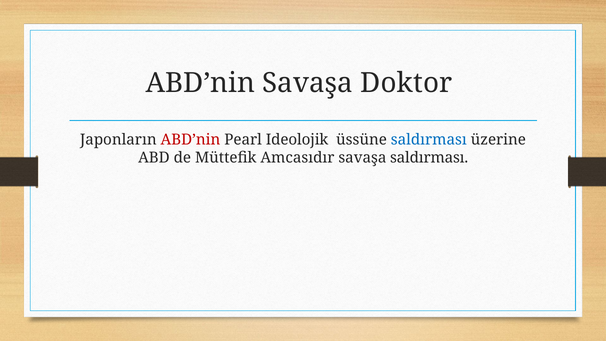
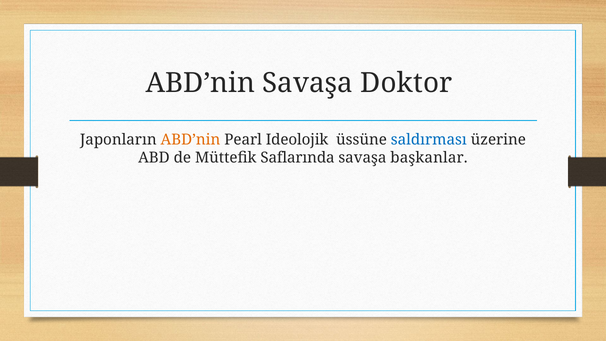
ABD’nin at (190, 140) colour: red -> orange
Amcasıdır: Amcasıdır -> Saflarında
savaşa saldırması: saldırması -> başkanlar
